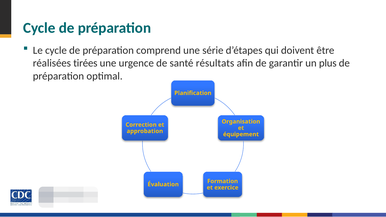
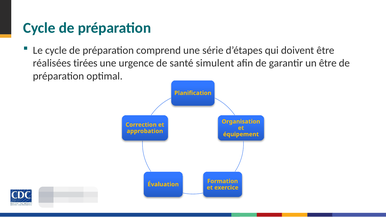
résultats: résultats -> simulent
un plus: plus -> être
